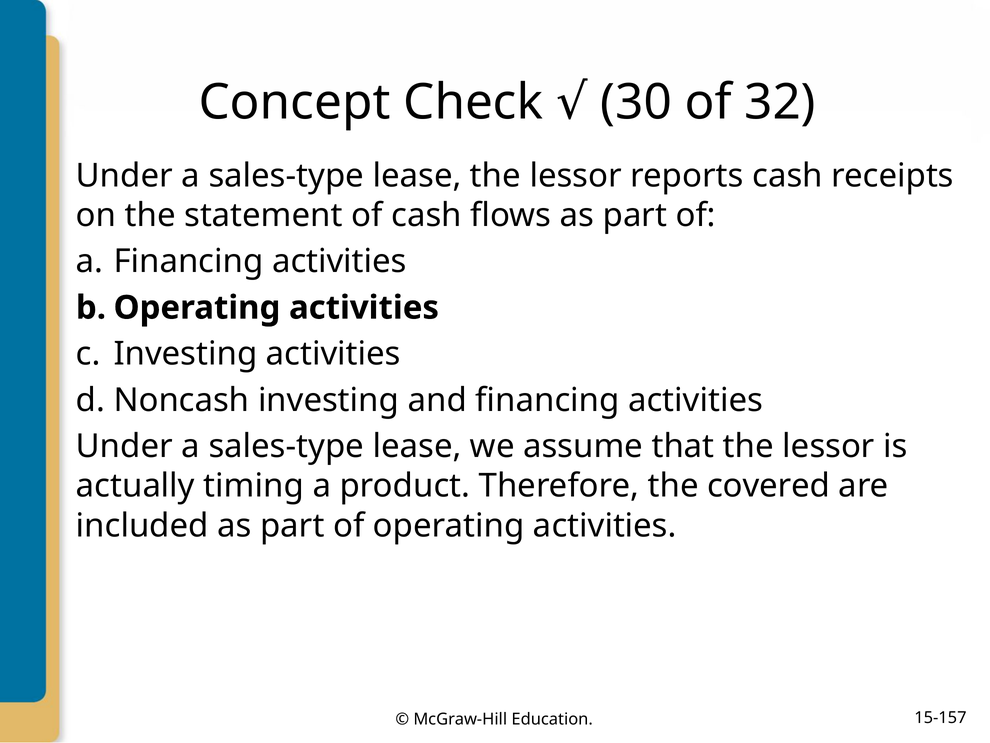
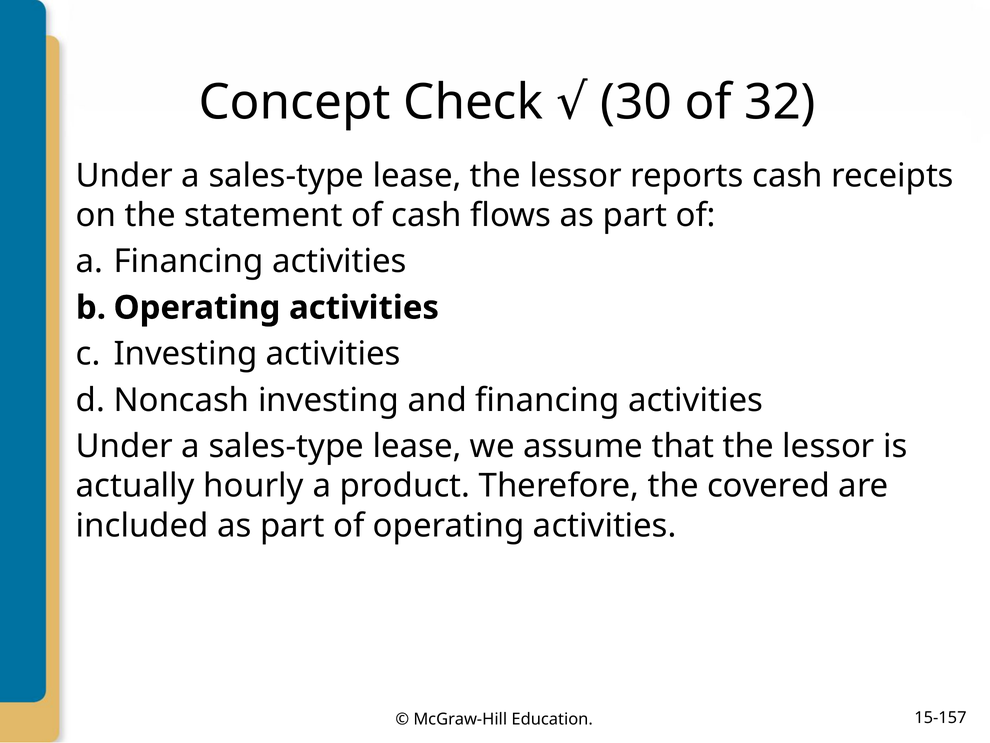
timing: timing -> hourly
